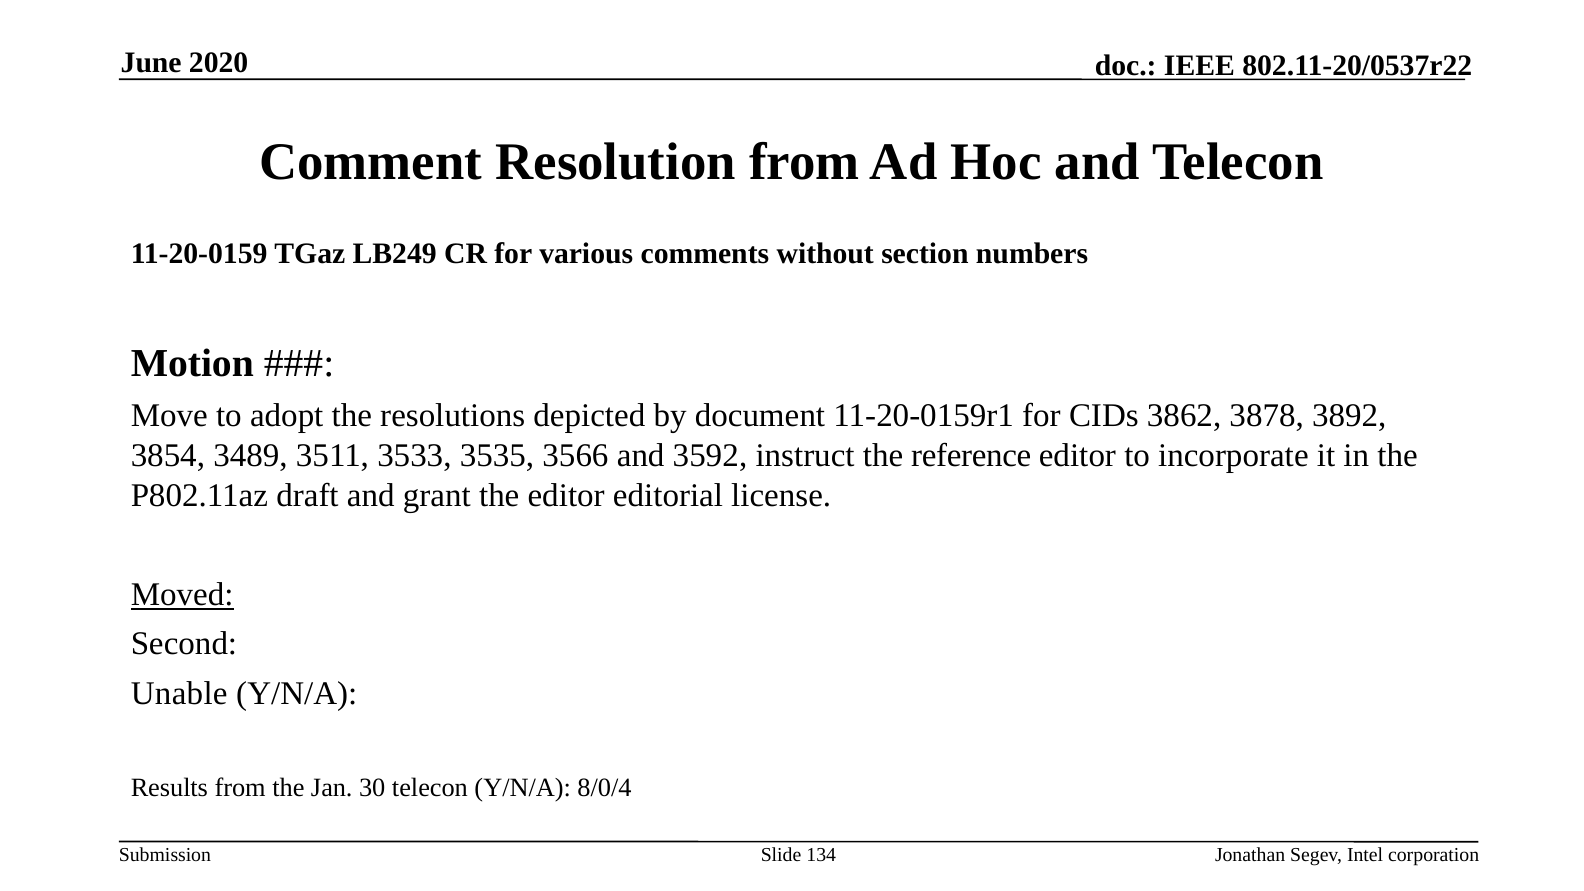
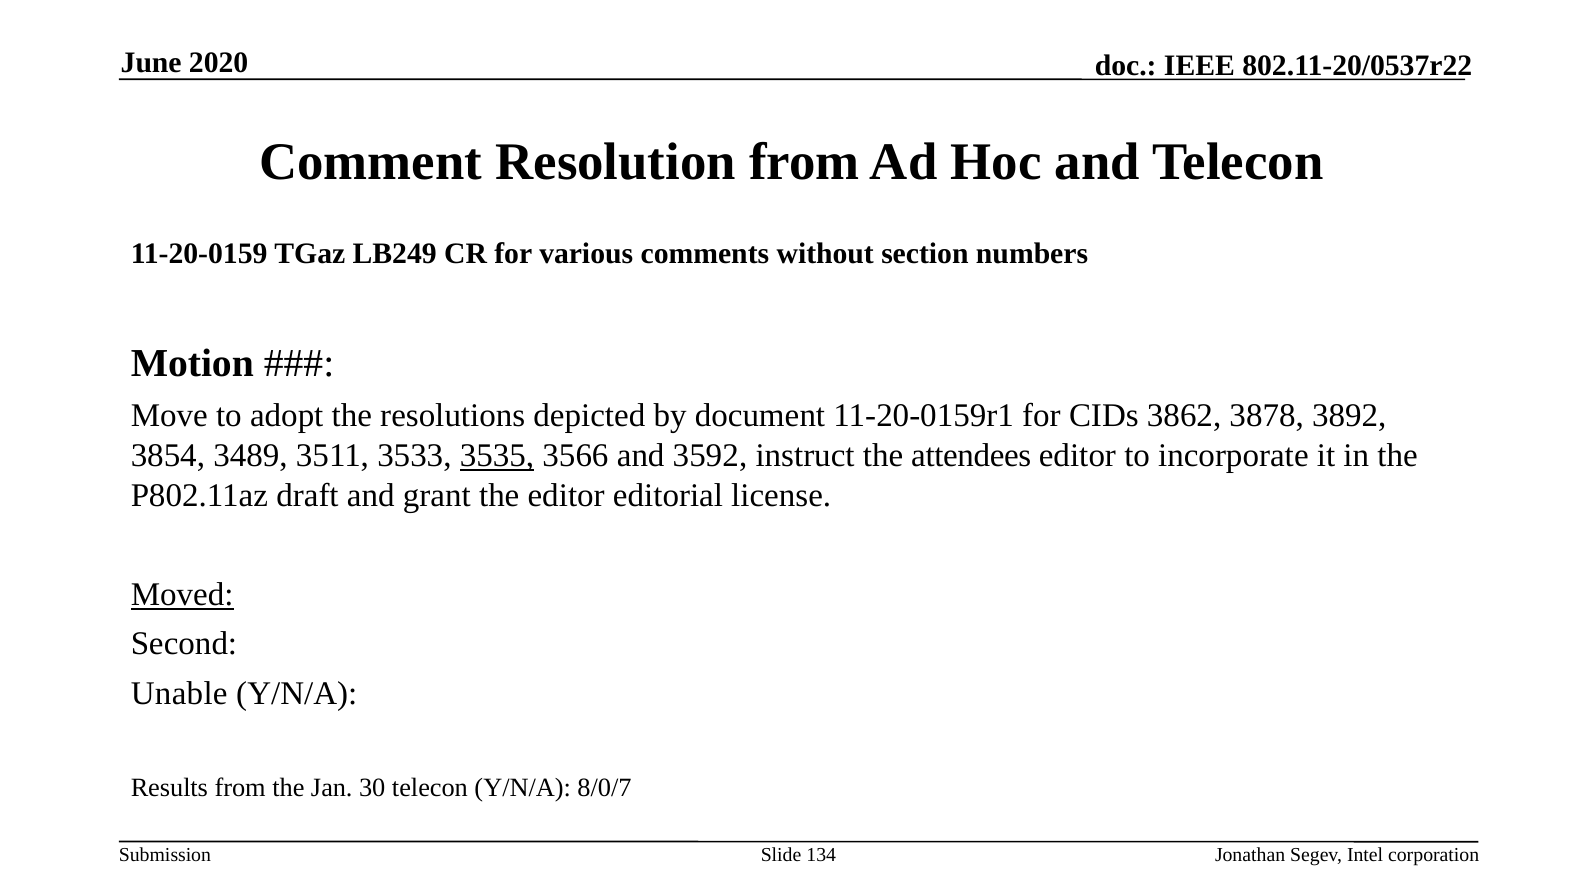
3535 underline: none -> present
reference: reference -> attendees
8/0/4: 8/0/4 -> 8/0/7
